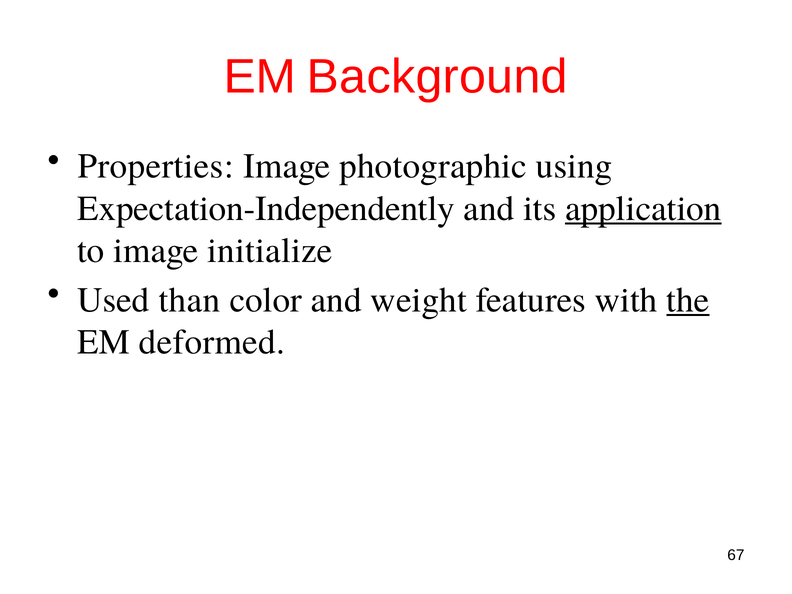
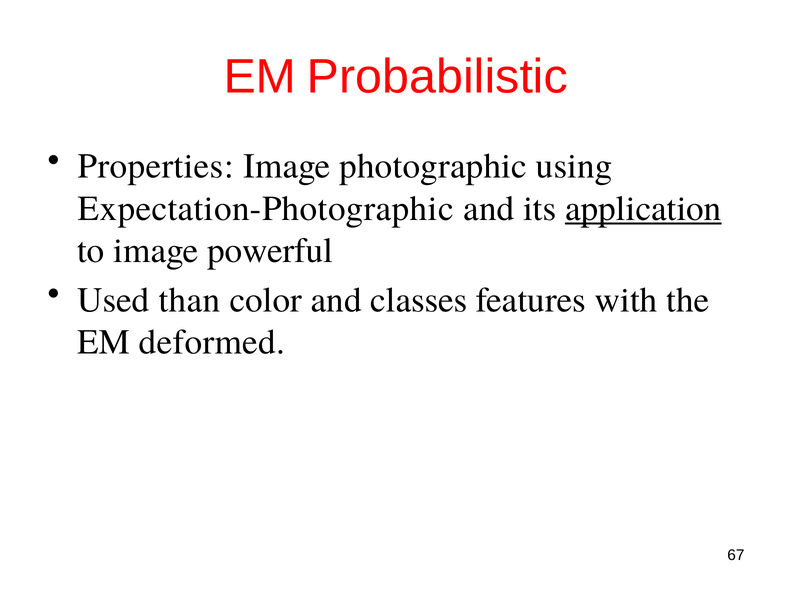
Background: Background -> Probabilistic
Expectation-Independently: Expectation-Independently -> Expectation-Photographic
initialize: initialize -> powerful
weight: weight -> classes
the underline: present -> none
